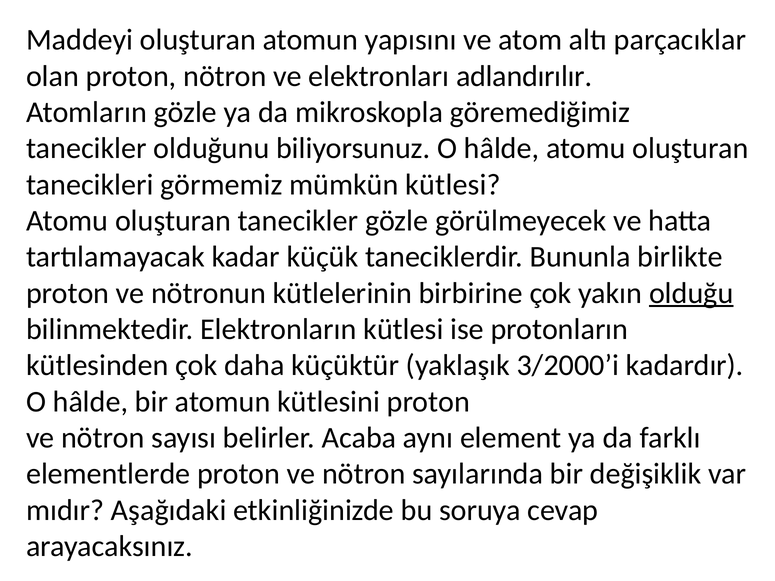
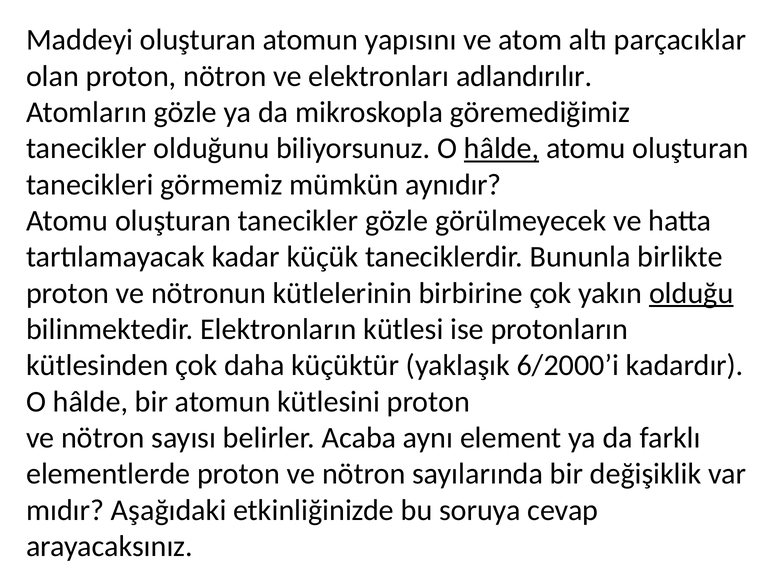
hâlde at (502, 149) underline: none -> present
mümkün kütlesi: kütlesi -> aynıdır
3/2000’i: 3/2000’i -> 6/2000’i
